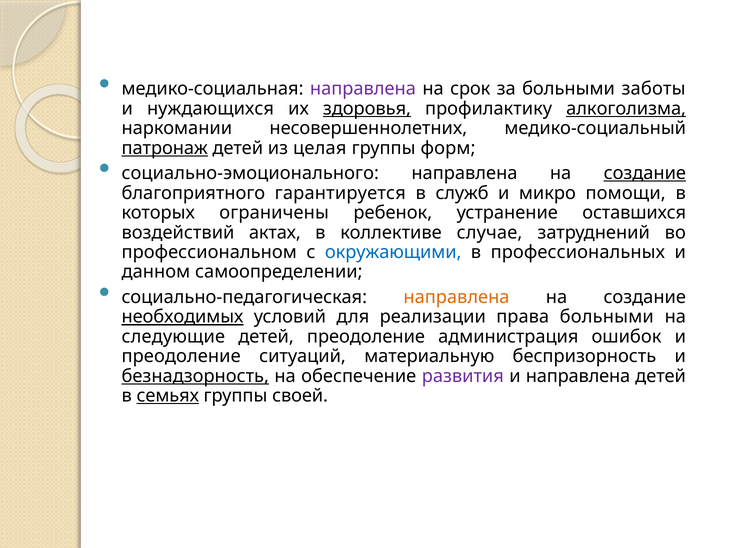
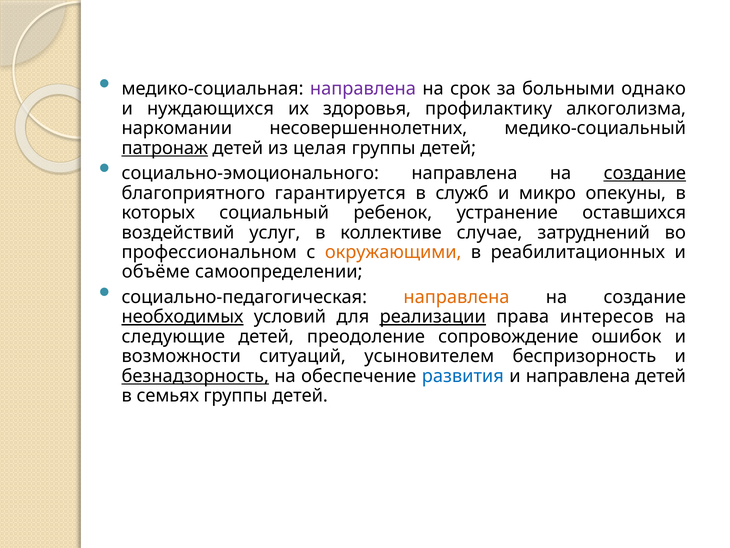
заботы: заботы -> однако
здоровья underline: present -> none
алкоголизма underline: present -> none
форм at (448, 148): форм -> детей
помощи: помощи -> опекуны
ограничены: ограничены -> социальный
актах: актах -> услуг
окружающими colour: blue -> orange
профессиональных: профессиональных -> реабилитационных
данном: данном -> объёме
реализации underline: none -> present
права больными: больными -> интересов
администрация: администрация -> сопровождение
преодоление at (181, 356): преодоление -> возможности
материальную: материальную -> усыновителем
развития colour: purple -> blue
семьях underline: present -> none
своей at (300, 395): своей -> детей
